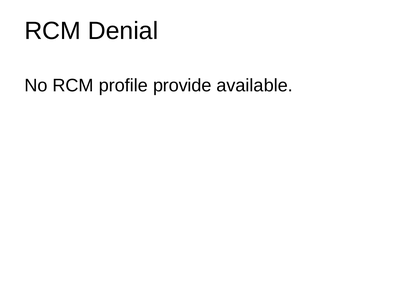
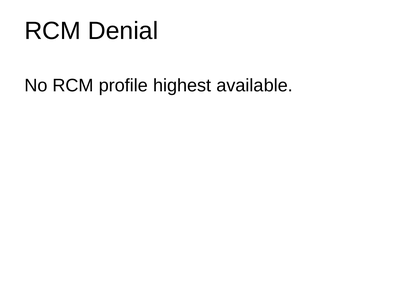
provide: provide -> highest
